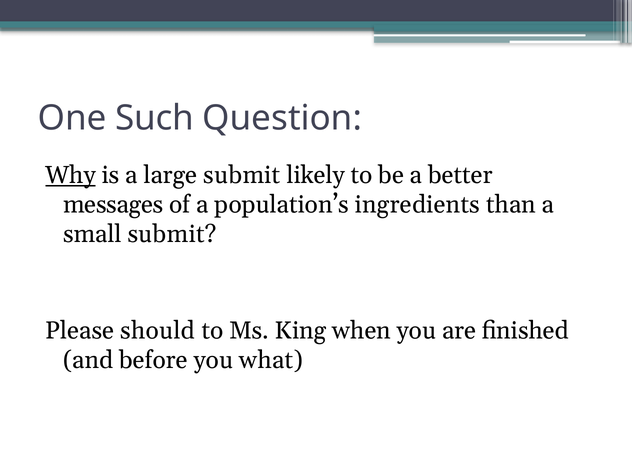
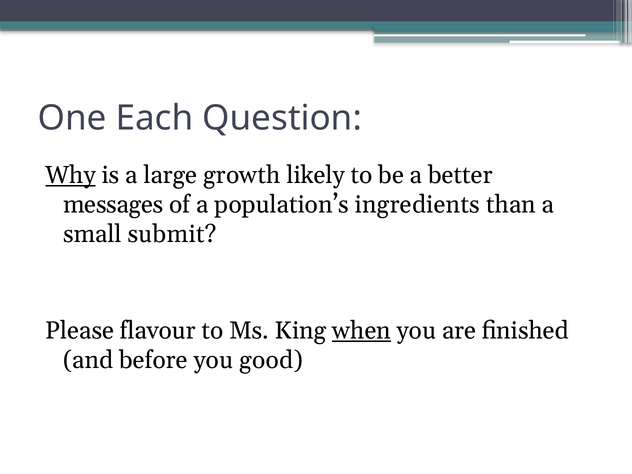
Such: Such -> Each
large submit: submit -> growth
should: should -> flavour
when underline: none -> present
what: what -> good
